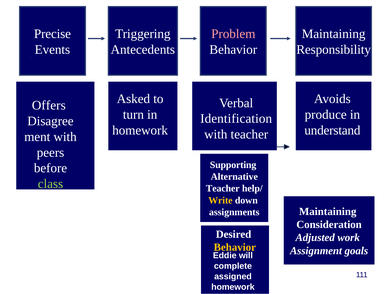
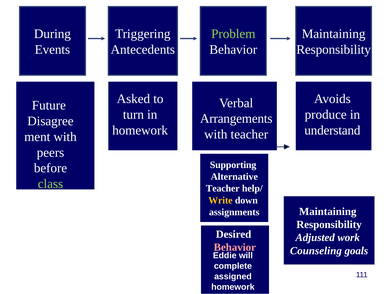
Precise: Precise -> During
Problem colour: pink -> light green
Offers: Offers -> Future
Identification: Identification -> Arrangements
Consideration at (329, 224): Consideration -> Responsibility
Behavior at (235, 247) colour: yellow -> pink
Assignment: Assignment -> Counseling
